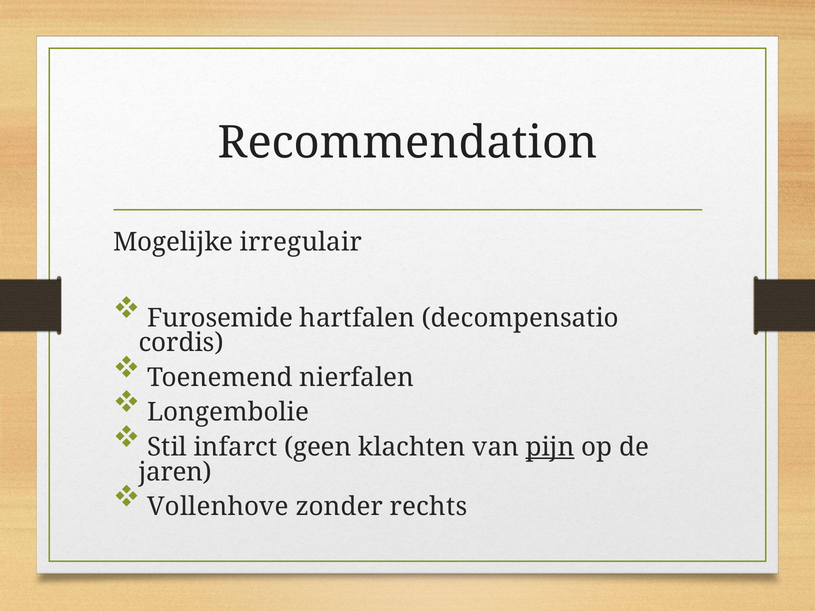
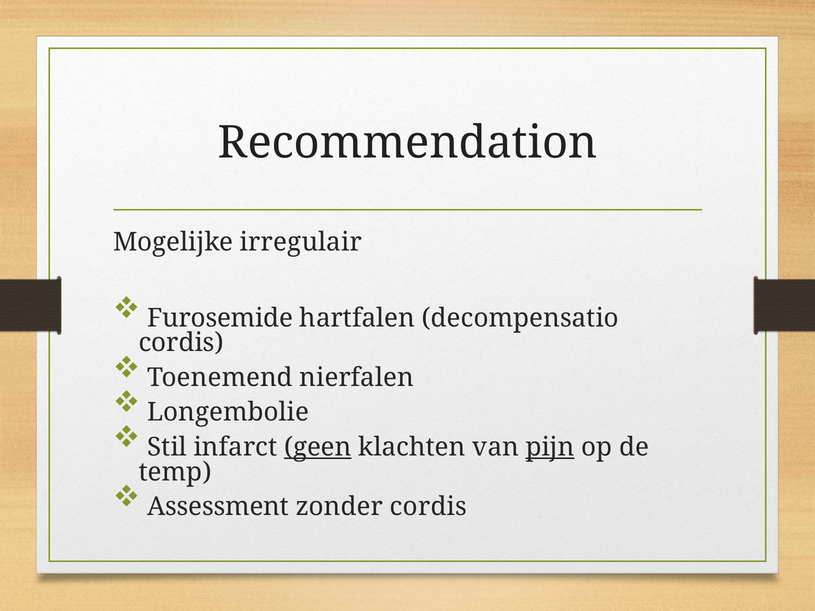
geen underline: none -> present
jaren: jaren -> temp
Vollenhove: Vollenhove -> Assessment
zonder rechts: rechts -> cordis
